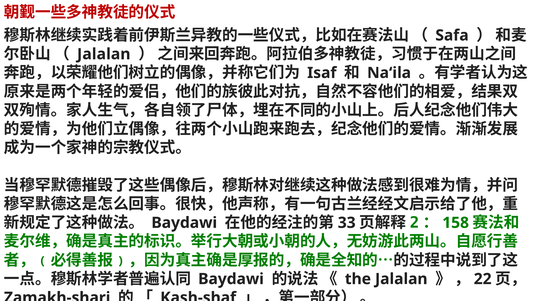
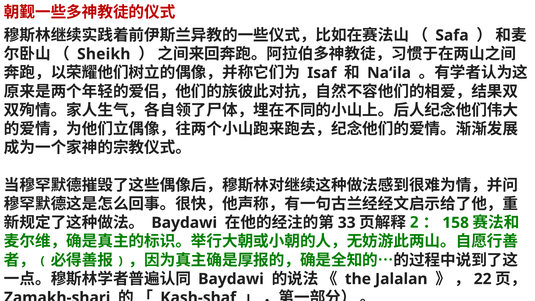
Jalalan at (104, 54): Jalalan -> Sheikh
